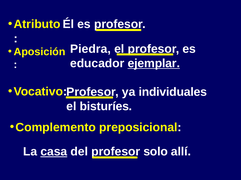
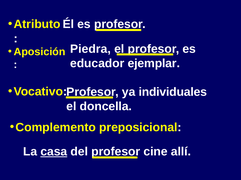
ejemplar underline: present -> none
bisturíes: bisturíes -> doncella
solo: solo -> cine
